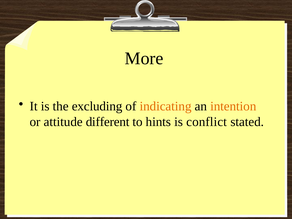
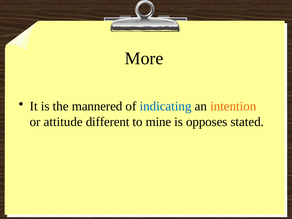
excluding: excluding -> mannered
indicating colour: orange -> blue
hints: hints -> mine
conflict: conflict -> opposes
